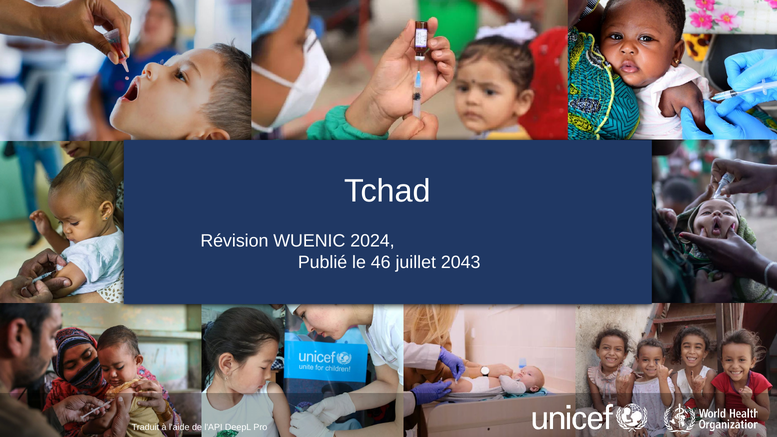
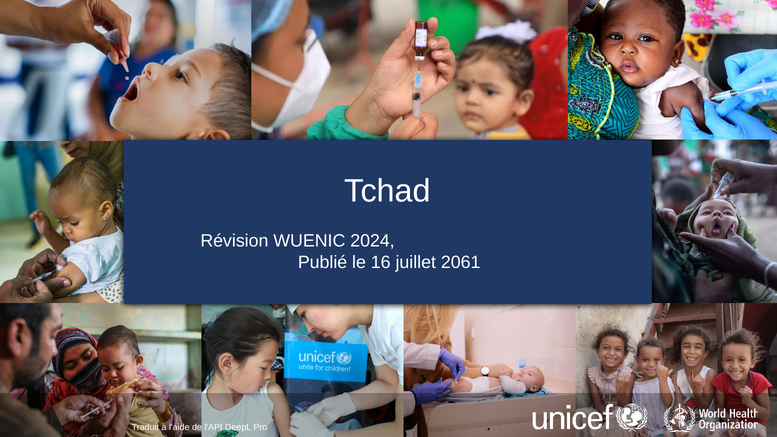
46: 46 -> 16
2043: 2043 -> 2061
